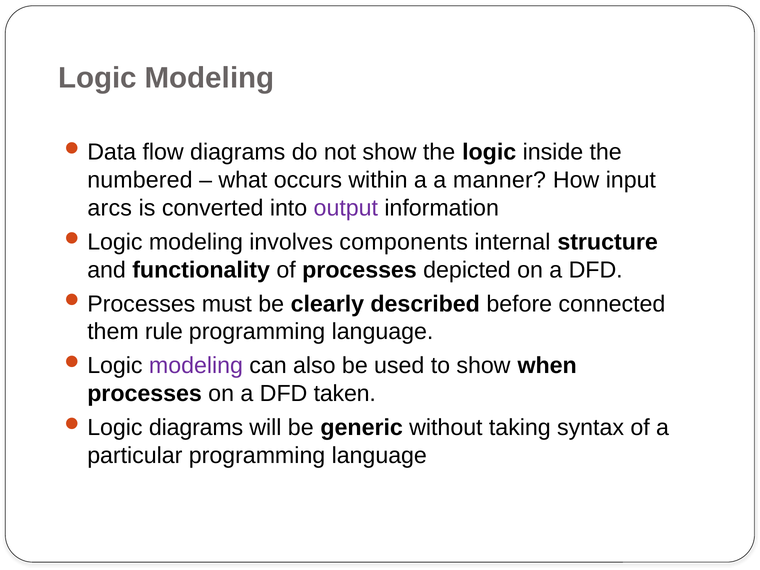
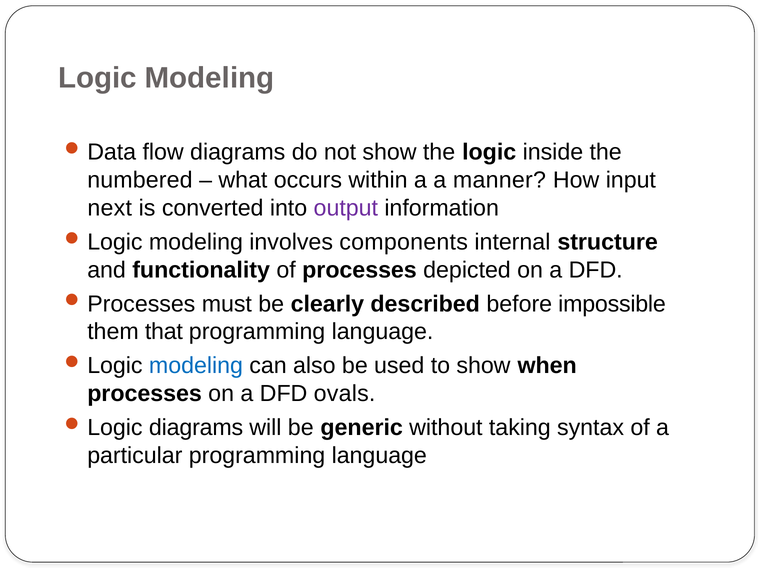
arcs: arcs -> next
connected: connected -> impossible
rule: rule -> that
modeling at (196, 366) colour: purple -> blue
taken: taken -> ovals
